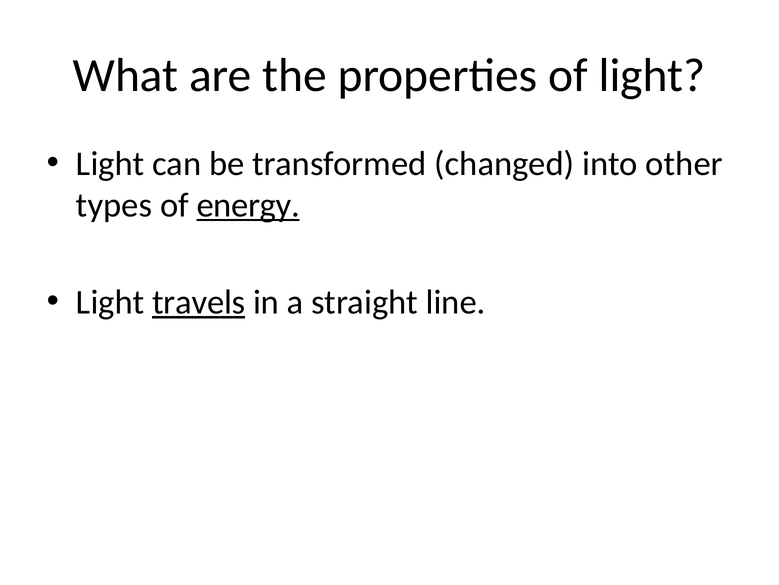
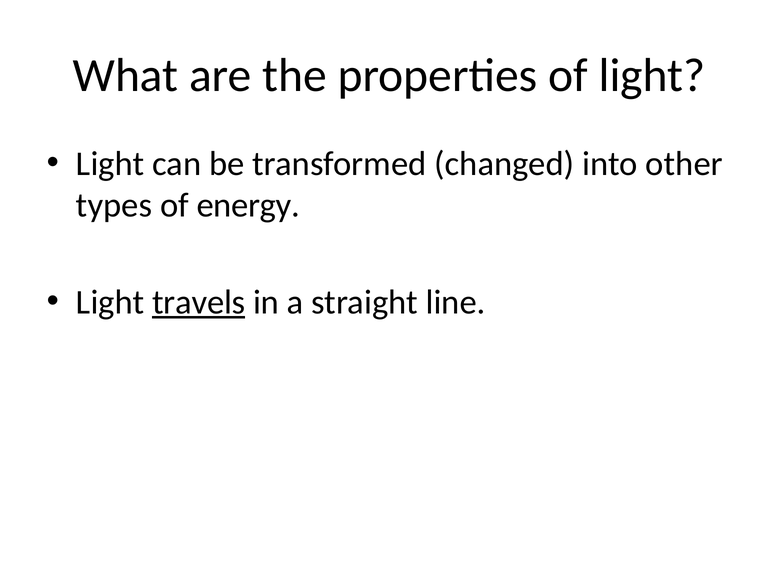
energy underline: present -> none
